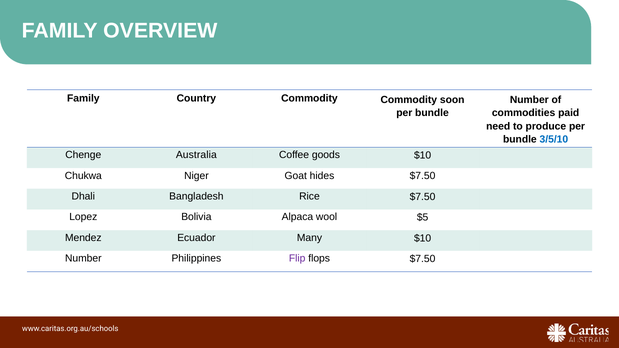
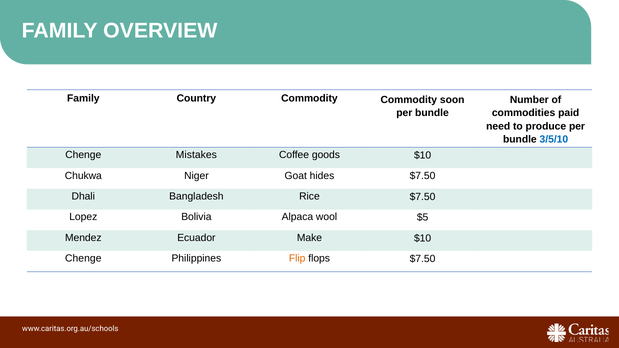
Australia: Australia -> Mistakes
Many: Many -> Make
Number at (83, 259): Number -> Chenge
Flip colour: purple -> orange
